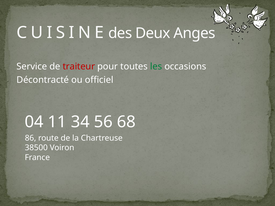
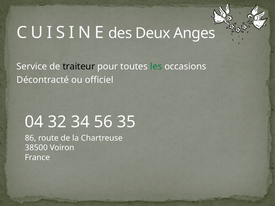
traiteur colour: red -> black
11: 11 -> 32
68: 68 -> 35
